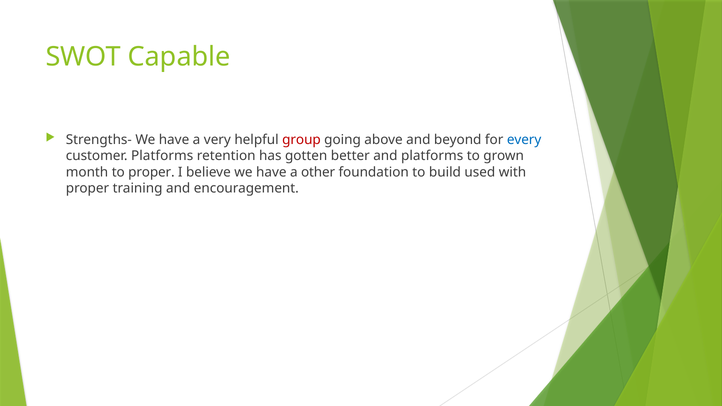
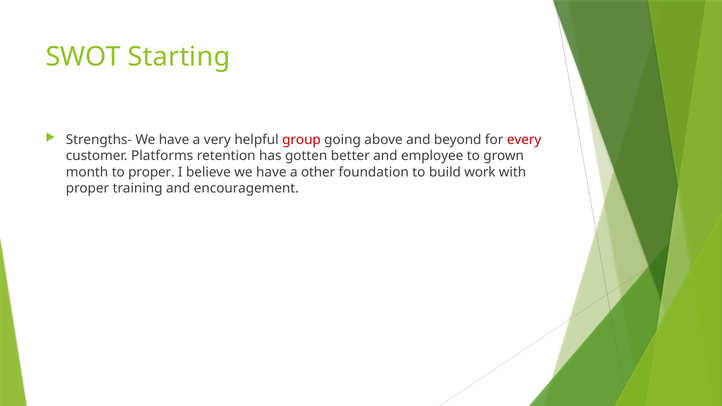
Capable: Capable -> Starting
every colour: blue -> red
and platforms: platforms -> employee
used: used -> work
